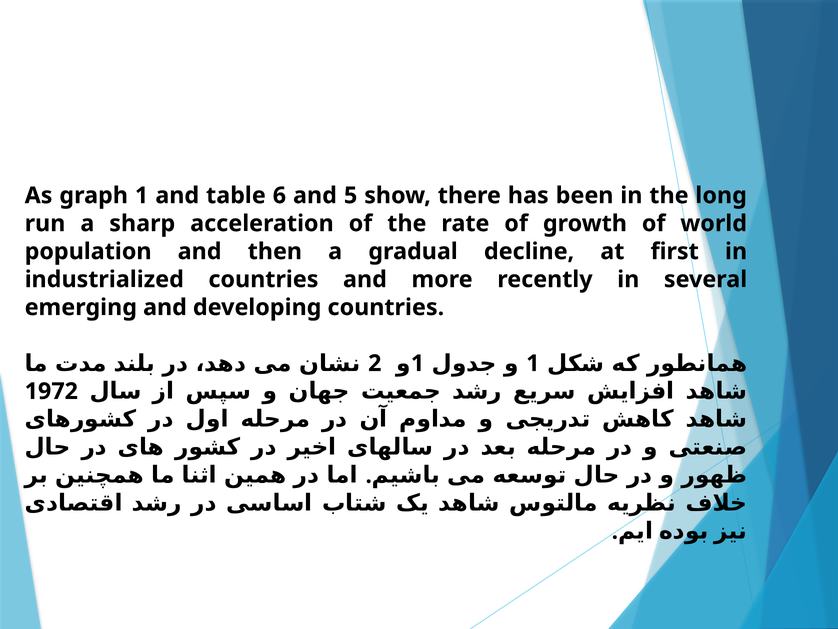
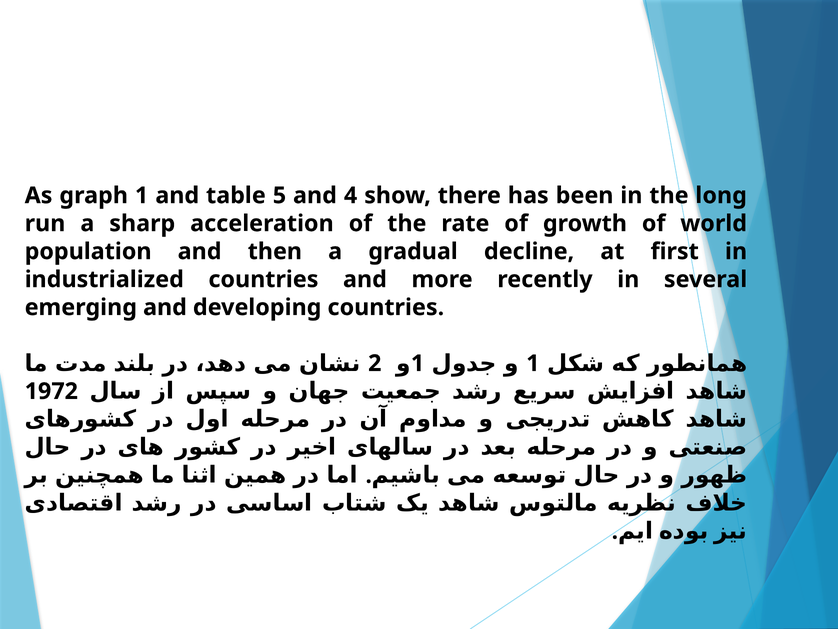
6: 6 -> 5
5: 5 -> 4
